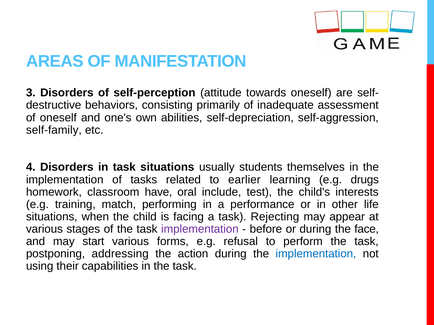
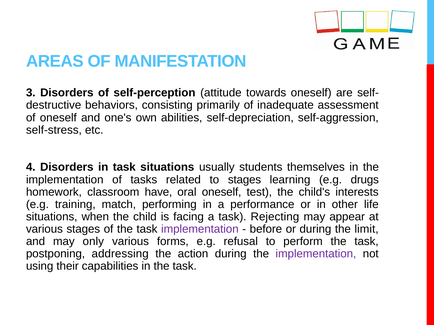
self-family: self-family -> self-stress
to earlier: earlier -> stages
oral include: include -> oneself
face: face -> limit
start: start -> only
implementation at (316, 254) colour: blue -> purple
